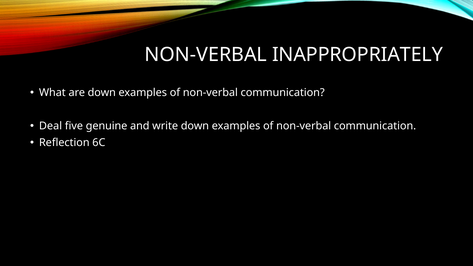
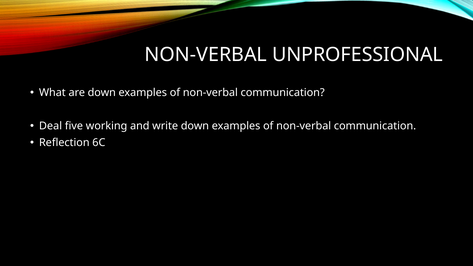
INAPPROPRIATELY: INAPPROPRIATELY -> UNPROFESSIONAL
genuine: genuine -> working
